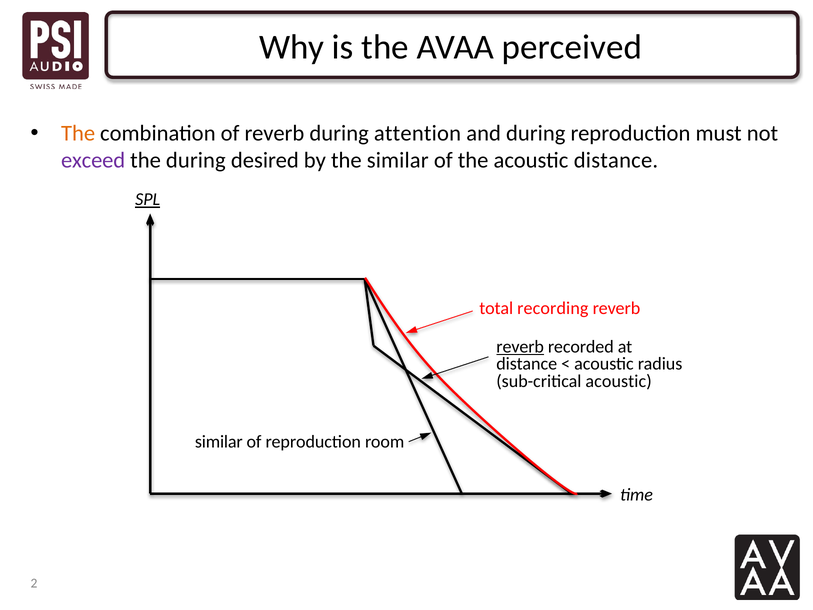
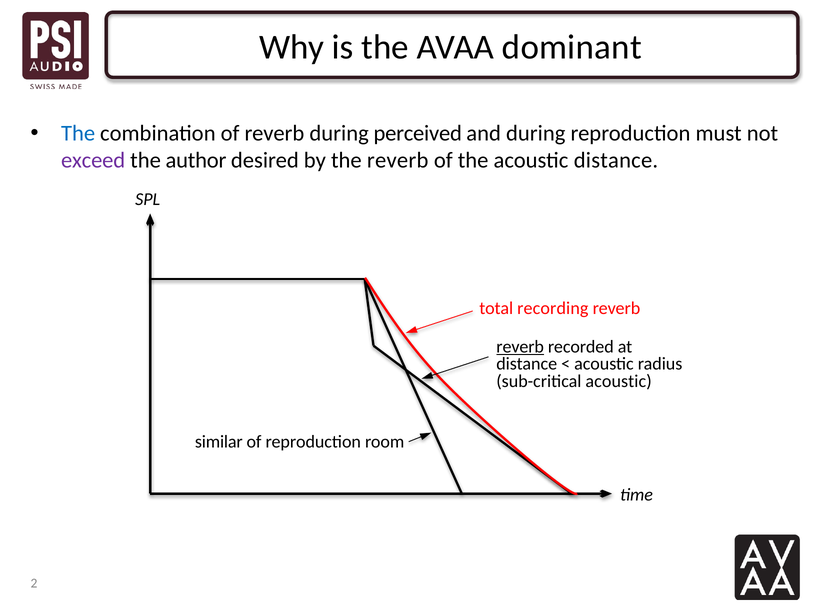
perceived: perceived -> dominant
The at (78, 133) colour: orange -> blue
attention: attention -> perceived
the during: during -> author
the similar: similar -> reverb
SPL underline: present -> none
